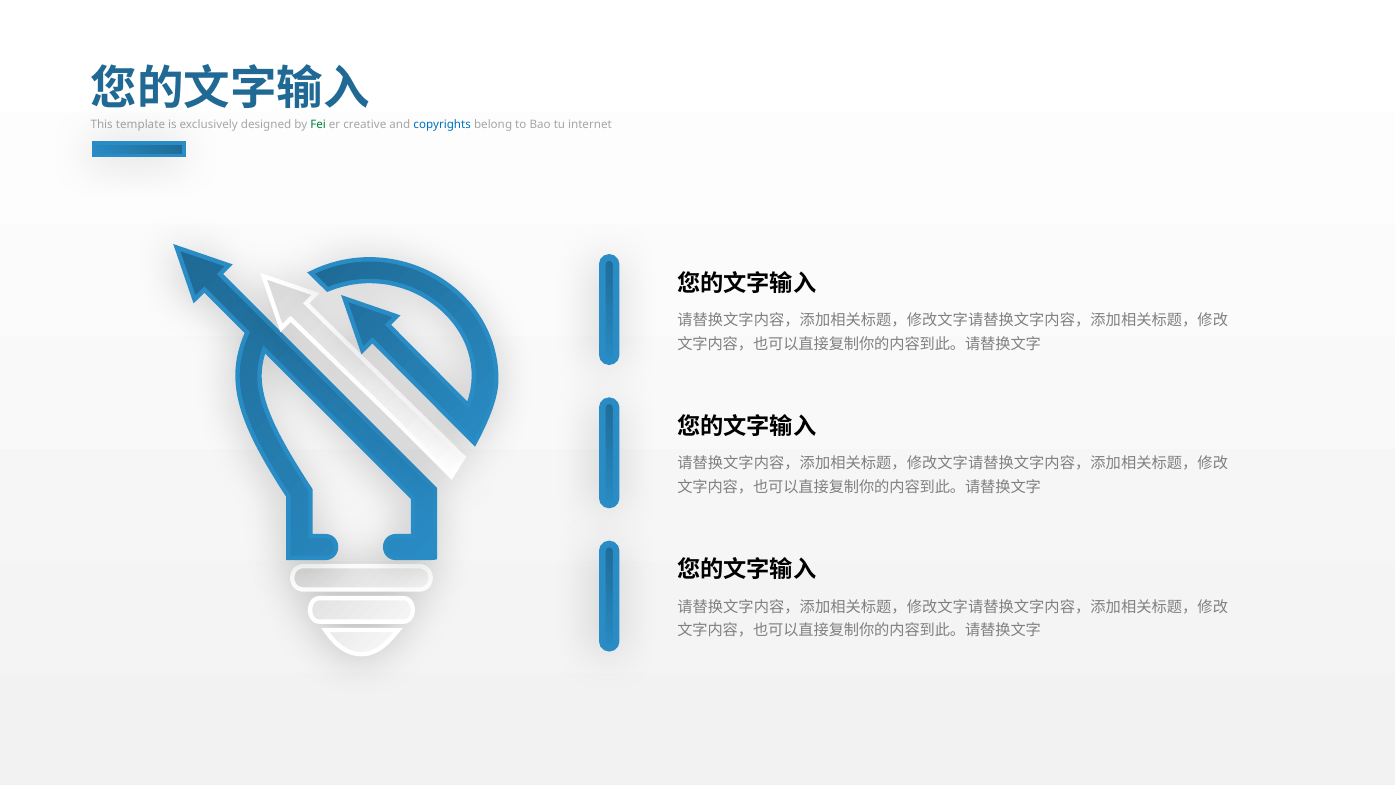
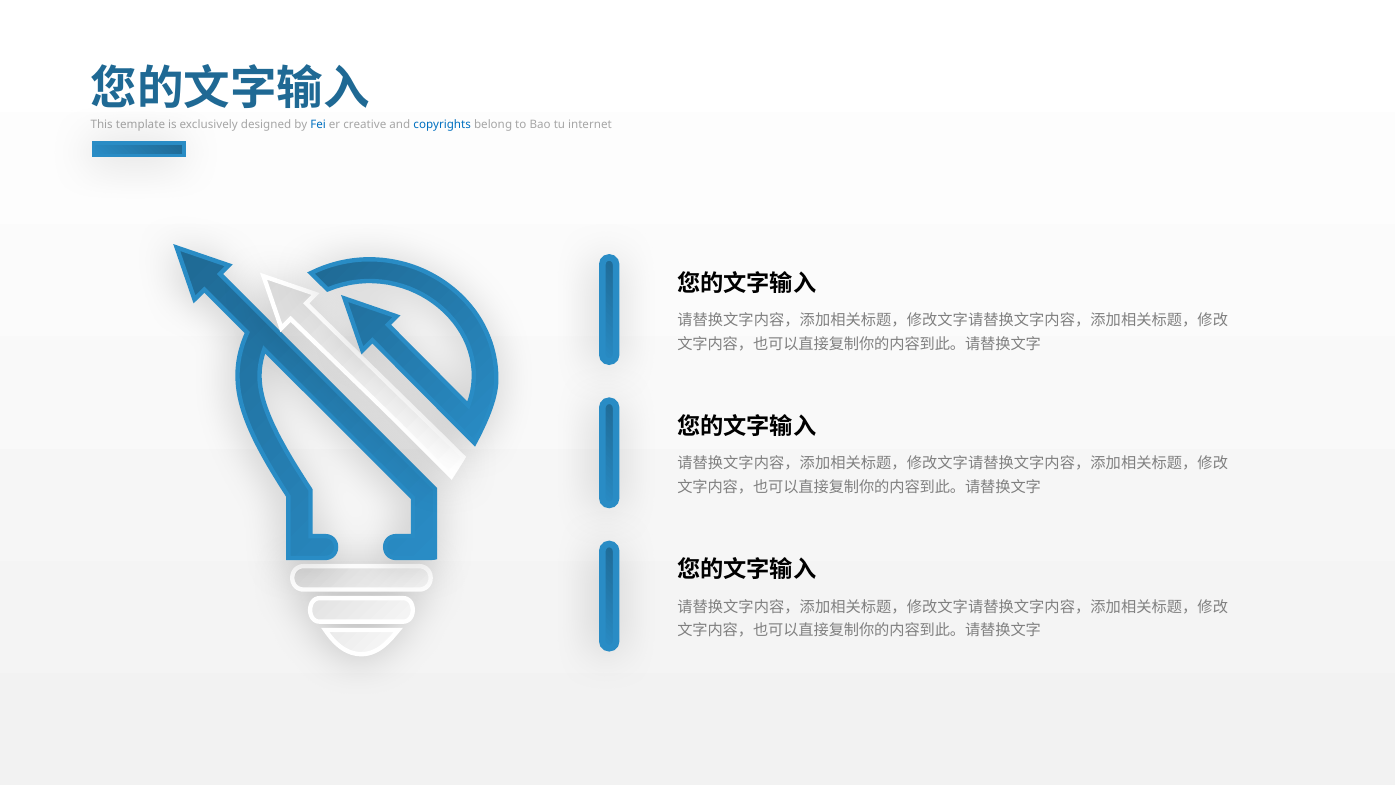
Fei colour: green -> blue
